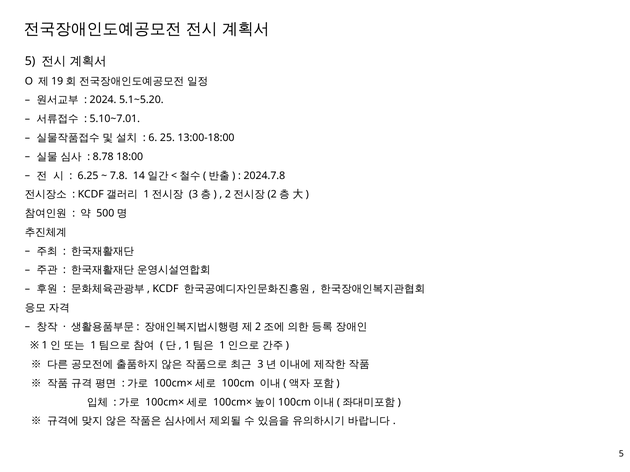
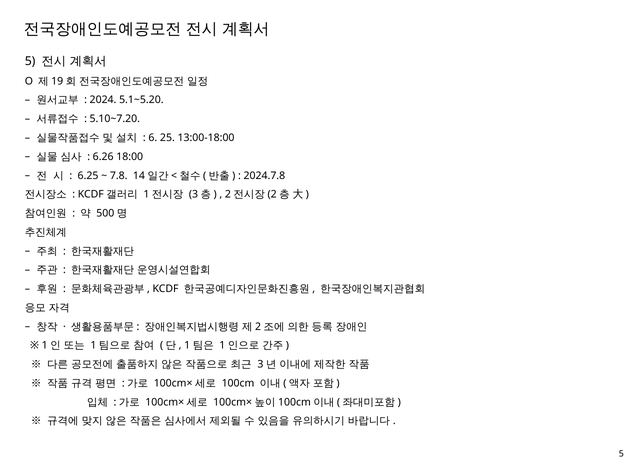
5.10~7.01: 5.10~7.01 -> 5.10~7.20
8.78: 8.78 -> 6.26
